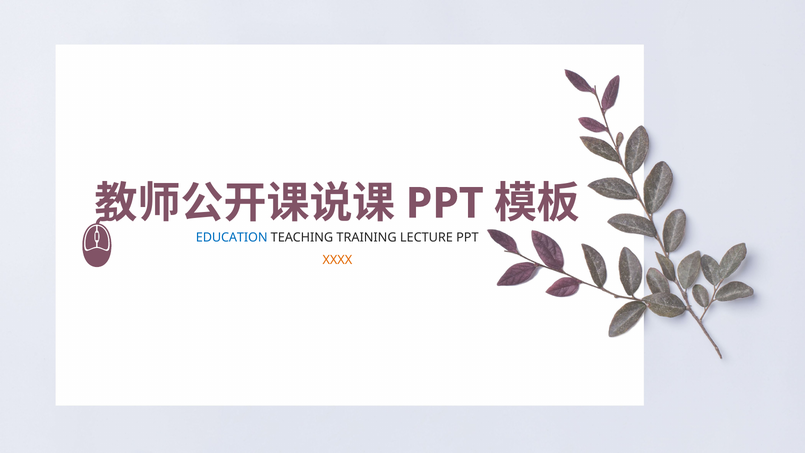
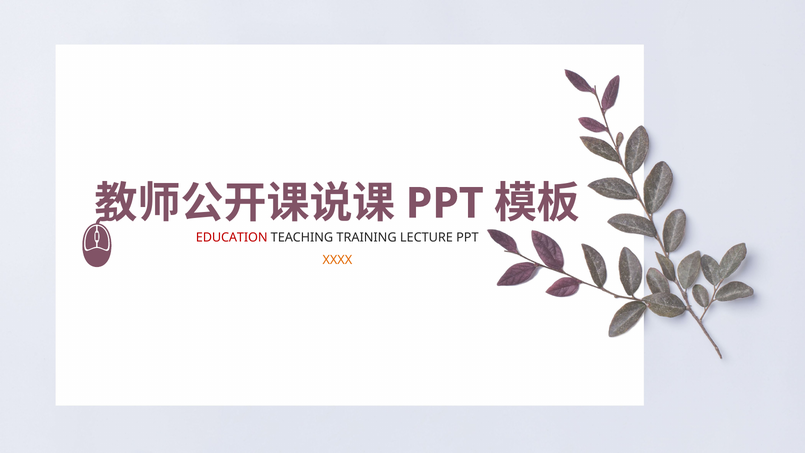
EDUCATION colour: blue -> red
